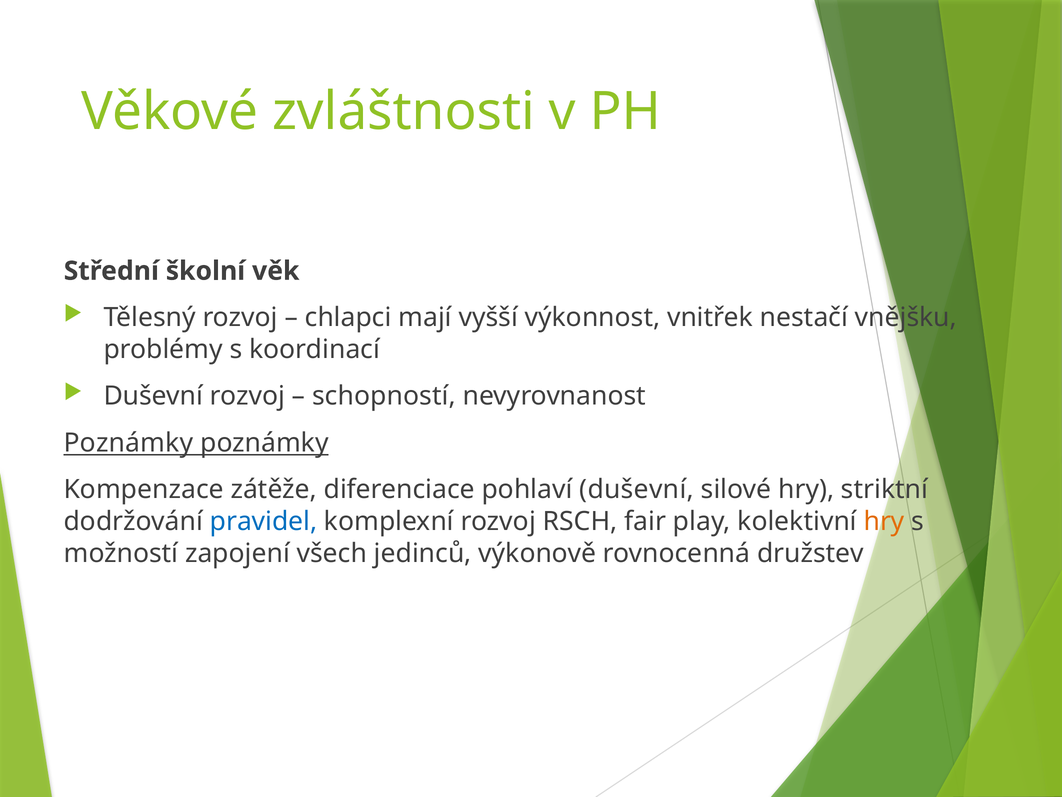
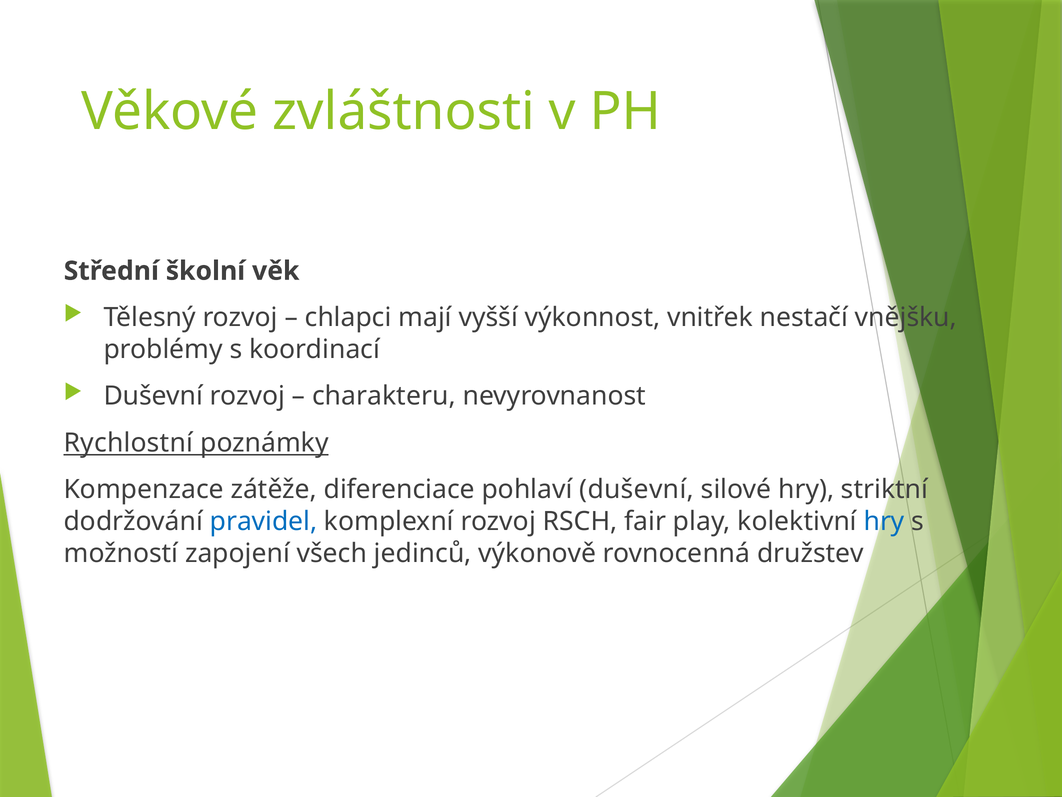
schopností: schopností -> charakteru
Poznámky at (128, 443): Poznámky -> Rychlostní
hry at (884, 521) colour: orange -> blue
